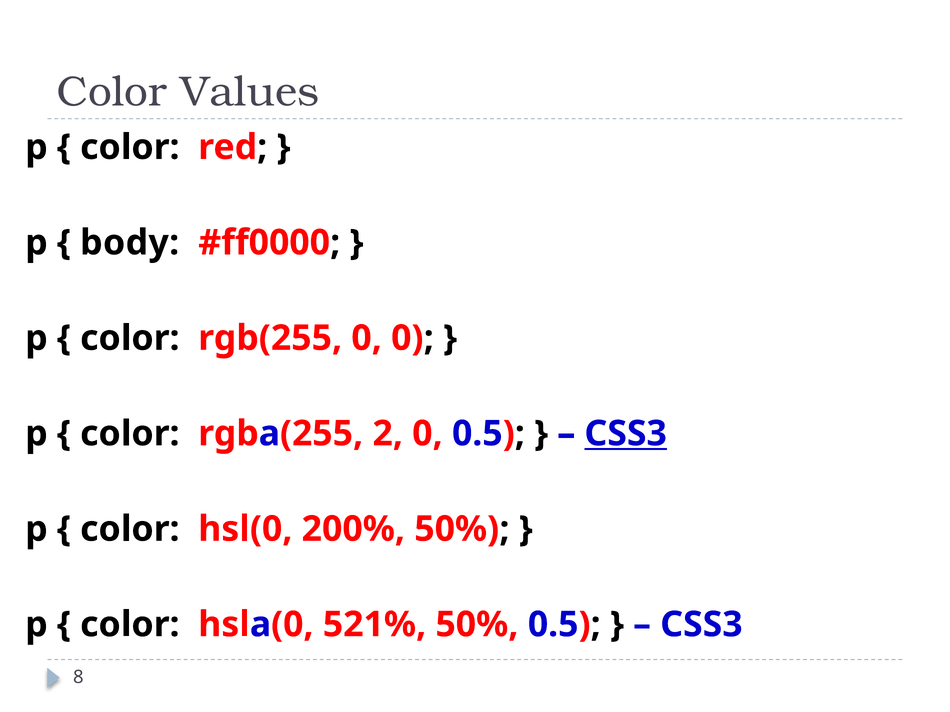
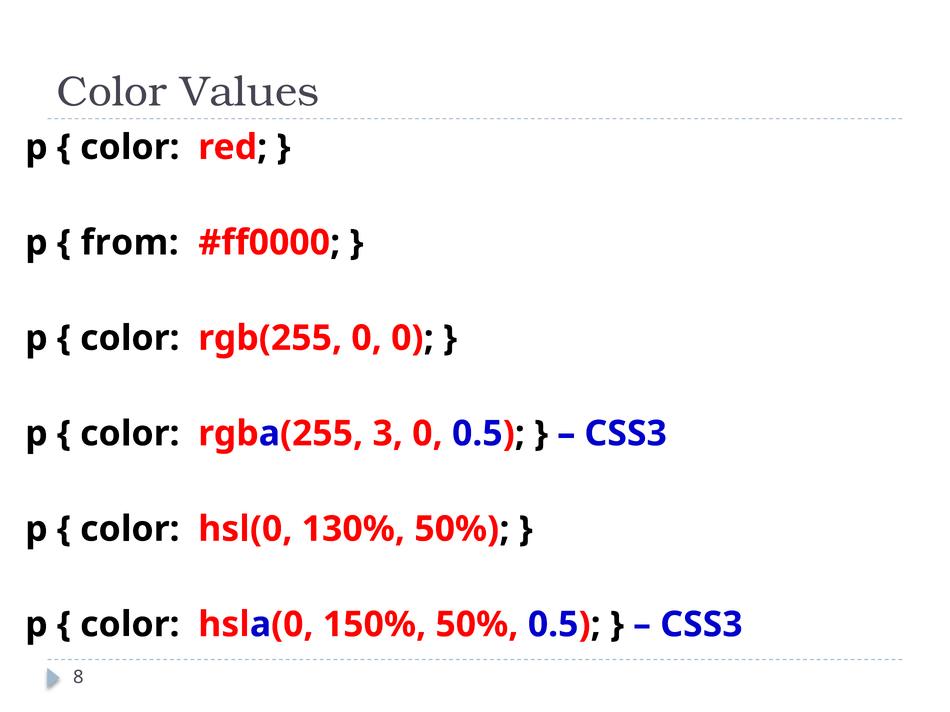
body: body -> from
2: 2 -> 3
CSS3 at (626, 434) underline: present -> none
200%: 200% -> 130%
521%: 521% -> 150%
